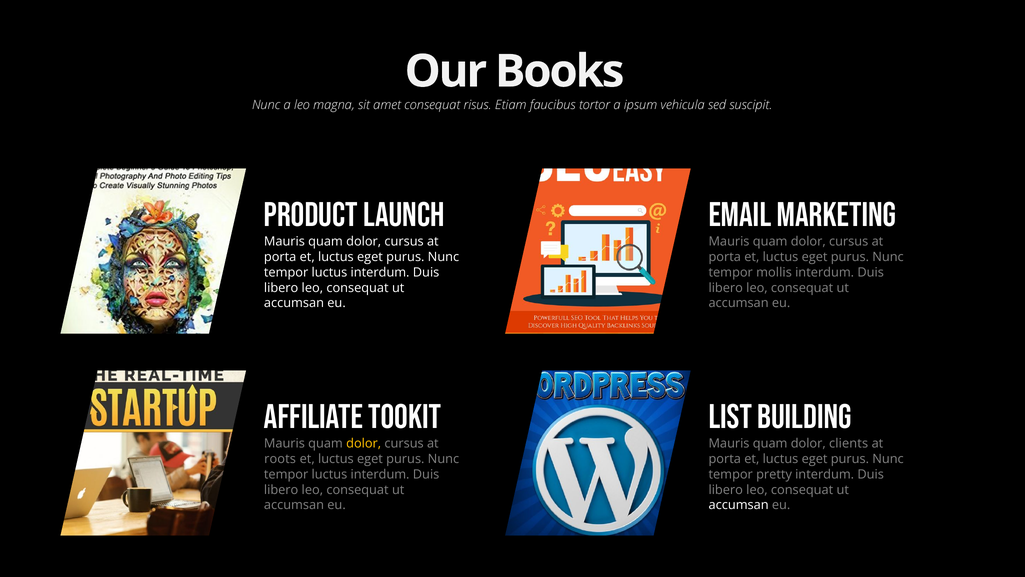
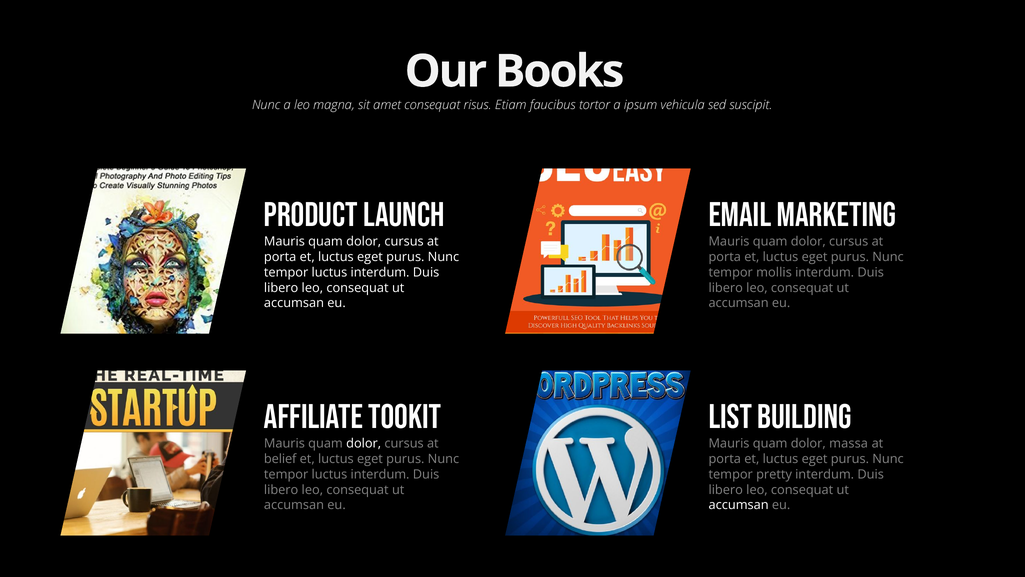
dolor at (364, 443) colour: yellow -> white
clients: clients -> massa
roots: roots -> belief
